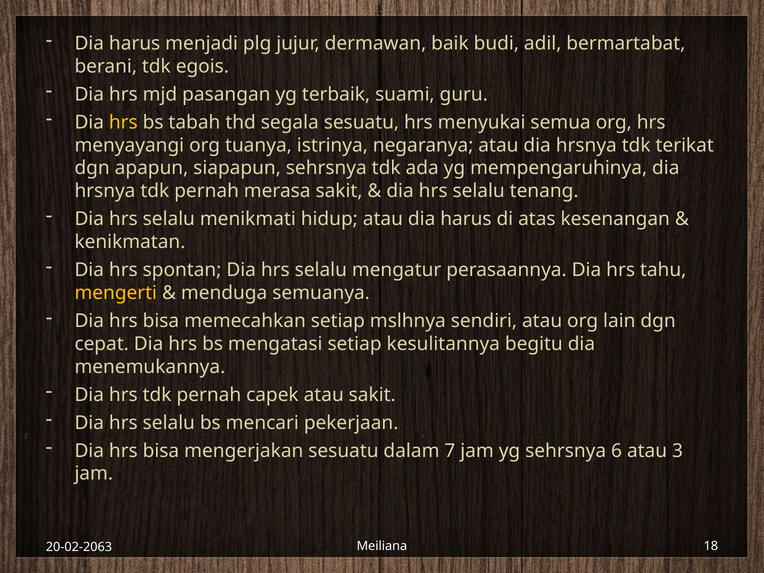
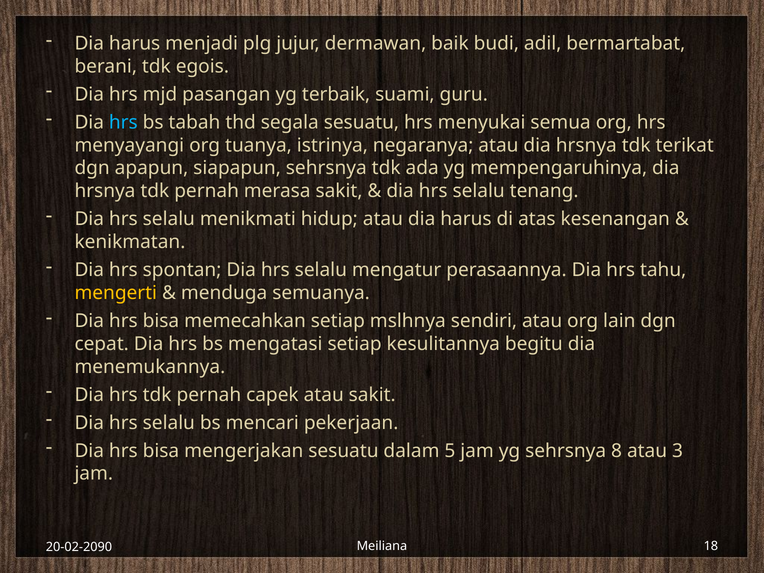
hrs at (123, 122) colour: yellow -> light blue
7: 7 -> 5
6: 6 -> 8
20-02-2063: 20-02-2063 -> 20-02-2090
